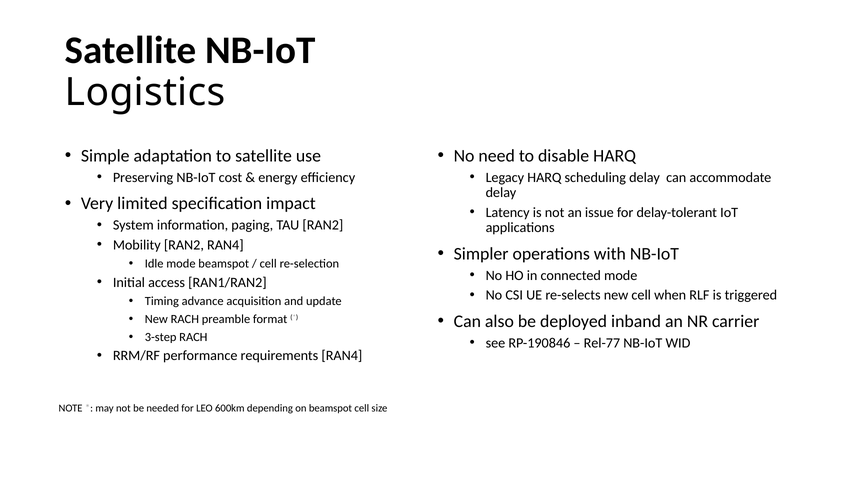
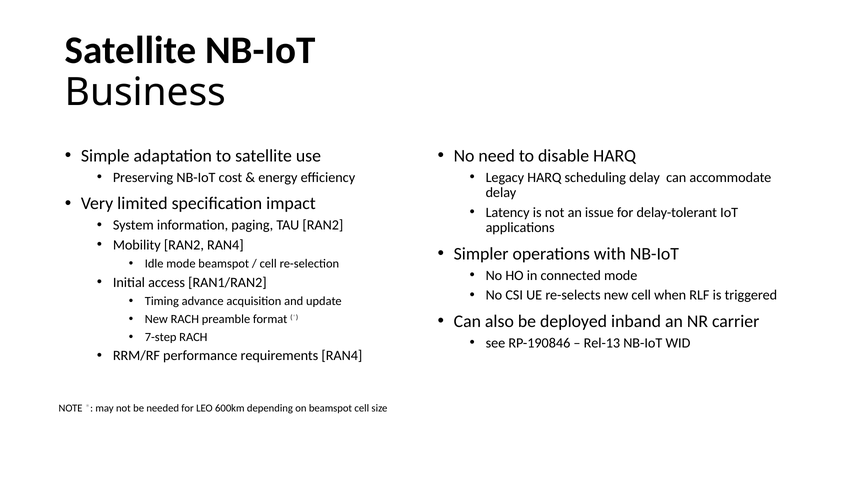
Logistics: Logistics -> Business
3-step: 3-step -> 7-step
Rel-77: Rel-77 -> Rel-13
